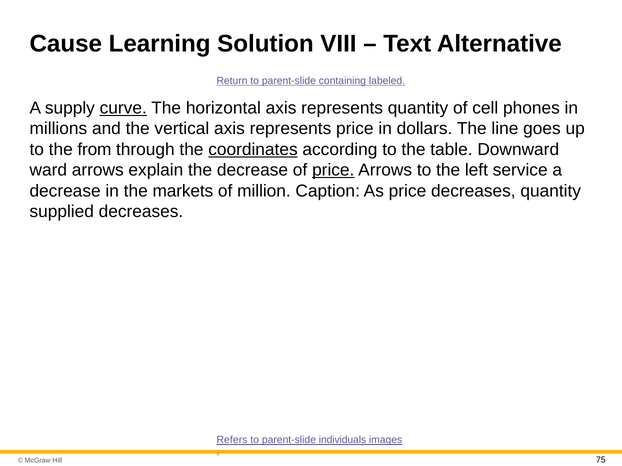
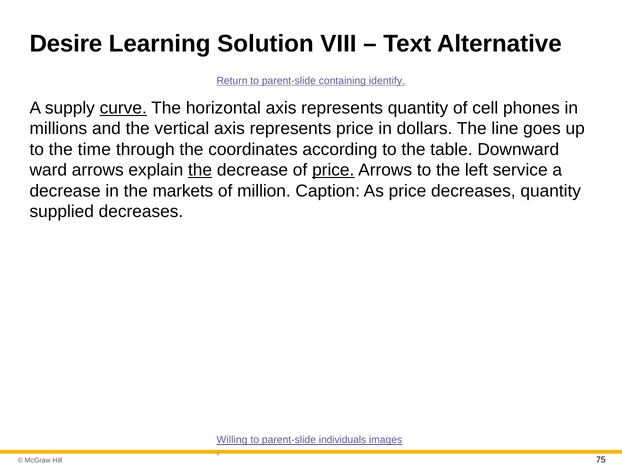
Cause: Cause -> Desire
labeled: labeled -> identify
from: from -> time
coordinates underline: present -> none
the at (200, 170) underline: none -> present
Refers: Refers -> Willing
